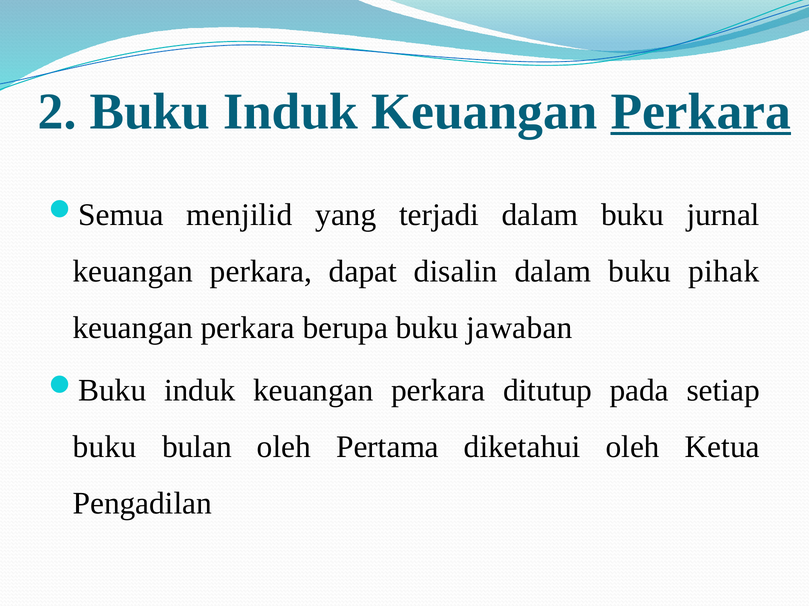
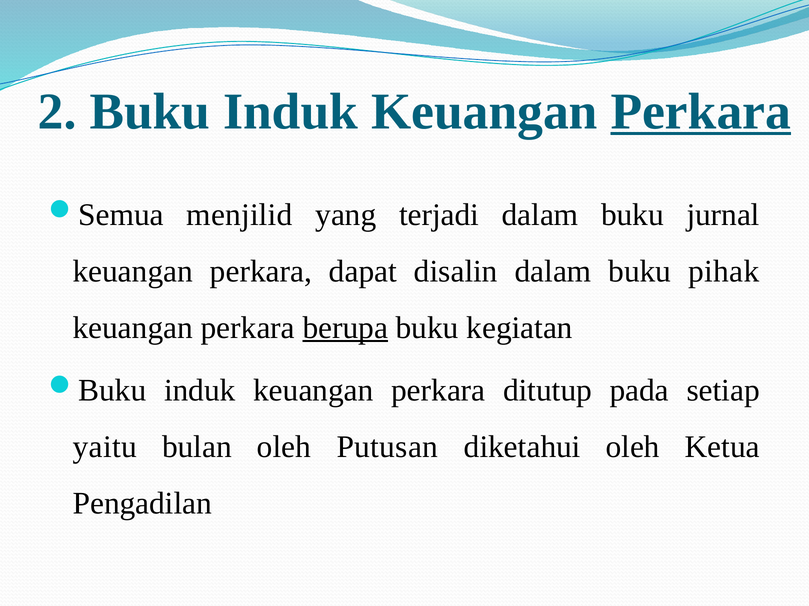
berupa underline: none -> present
jawaban: jawaban -> kegiatan
buku at (105, 447): buku -> yaitu
Pertama: Pertama -> Putusan
